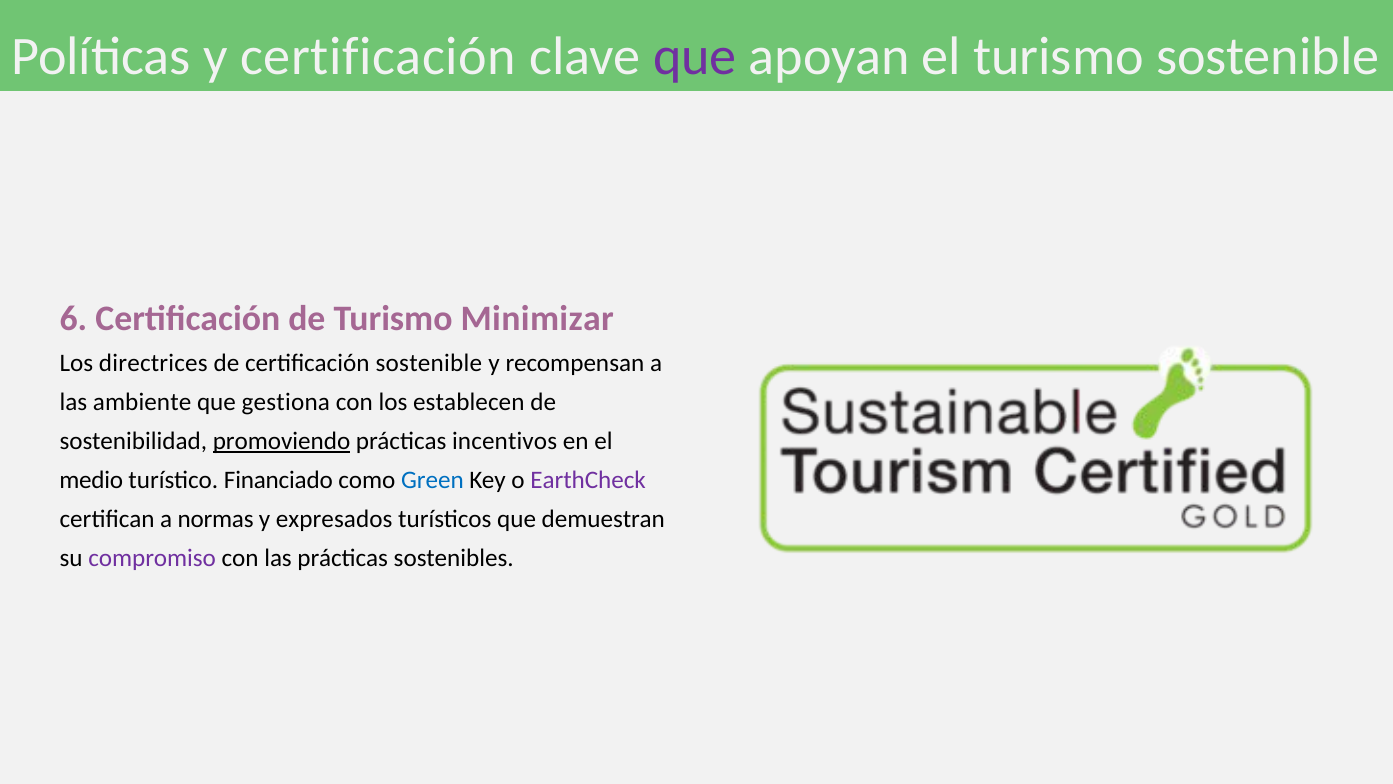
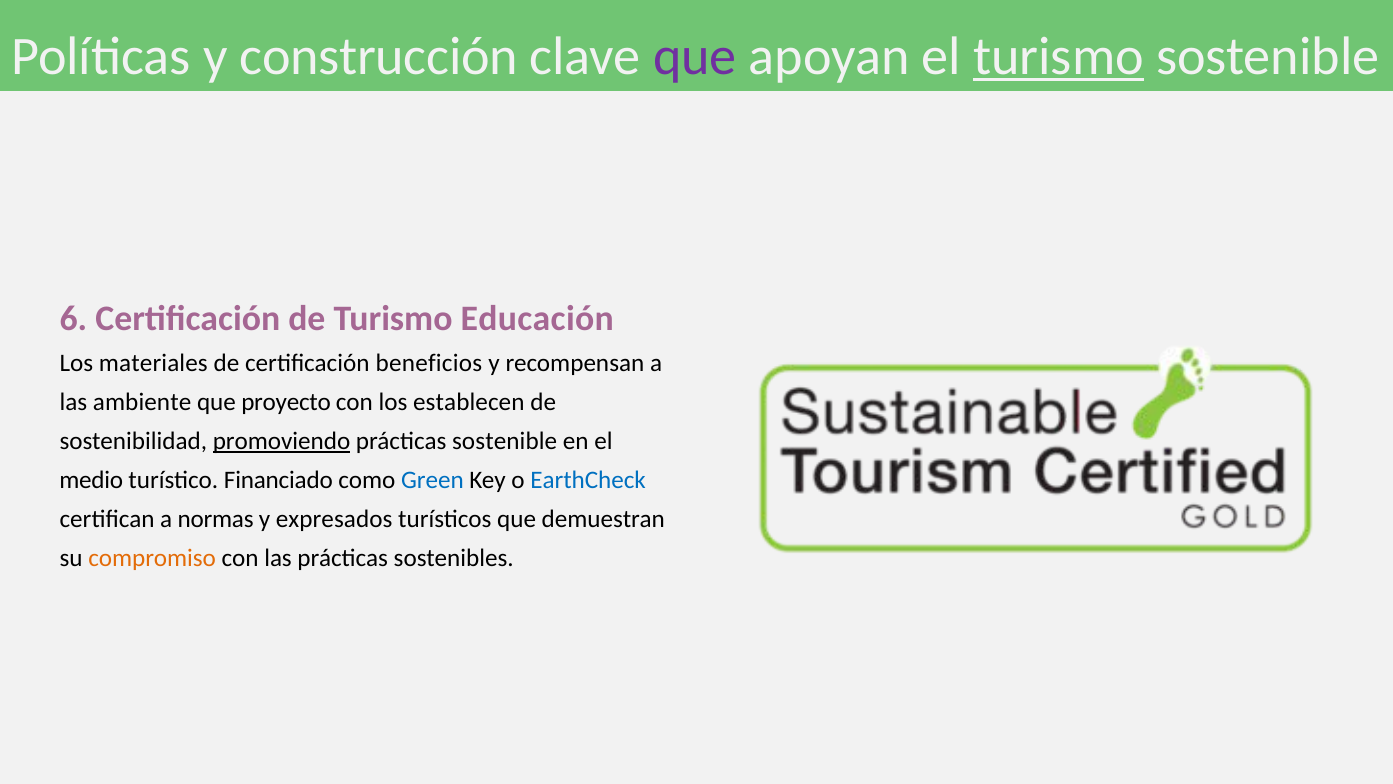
y certificación: certificación -> construcción
turismo at (1059, 56) underline: none -> present
Minimizar: Minimizar -> Educación
directrices: directrices -> materiales
certificación sostenible: sostenible -> beneficios
gestiona: gestiona -> proyecto
prácticas incentivos: incentivos -> sostenible
EarthCheck colour: purple -> blue
compromiso colour: purple -> orange
